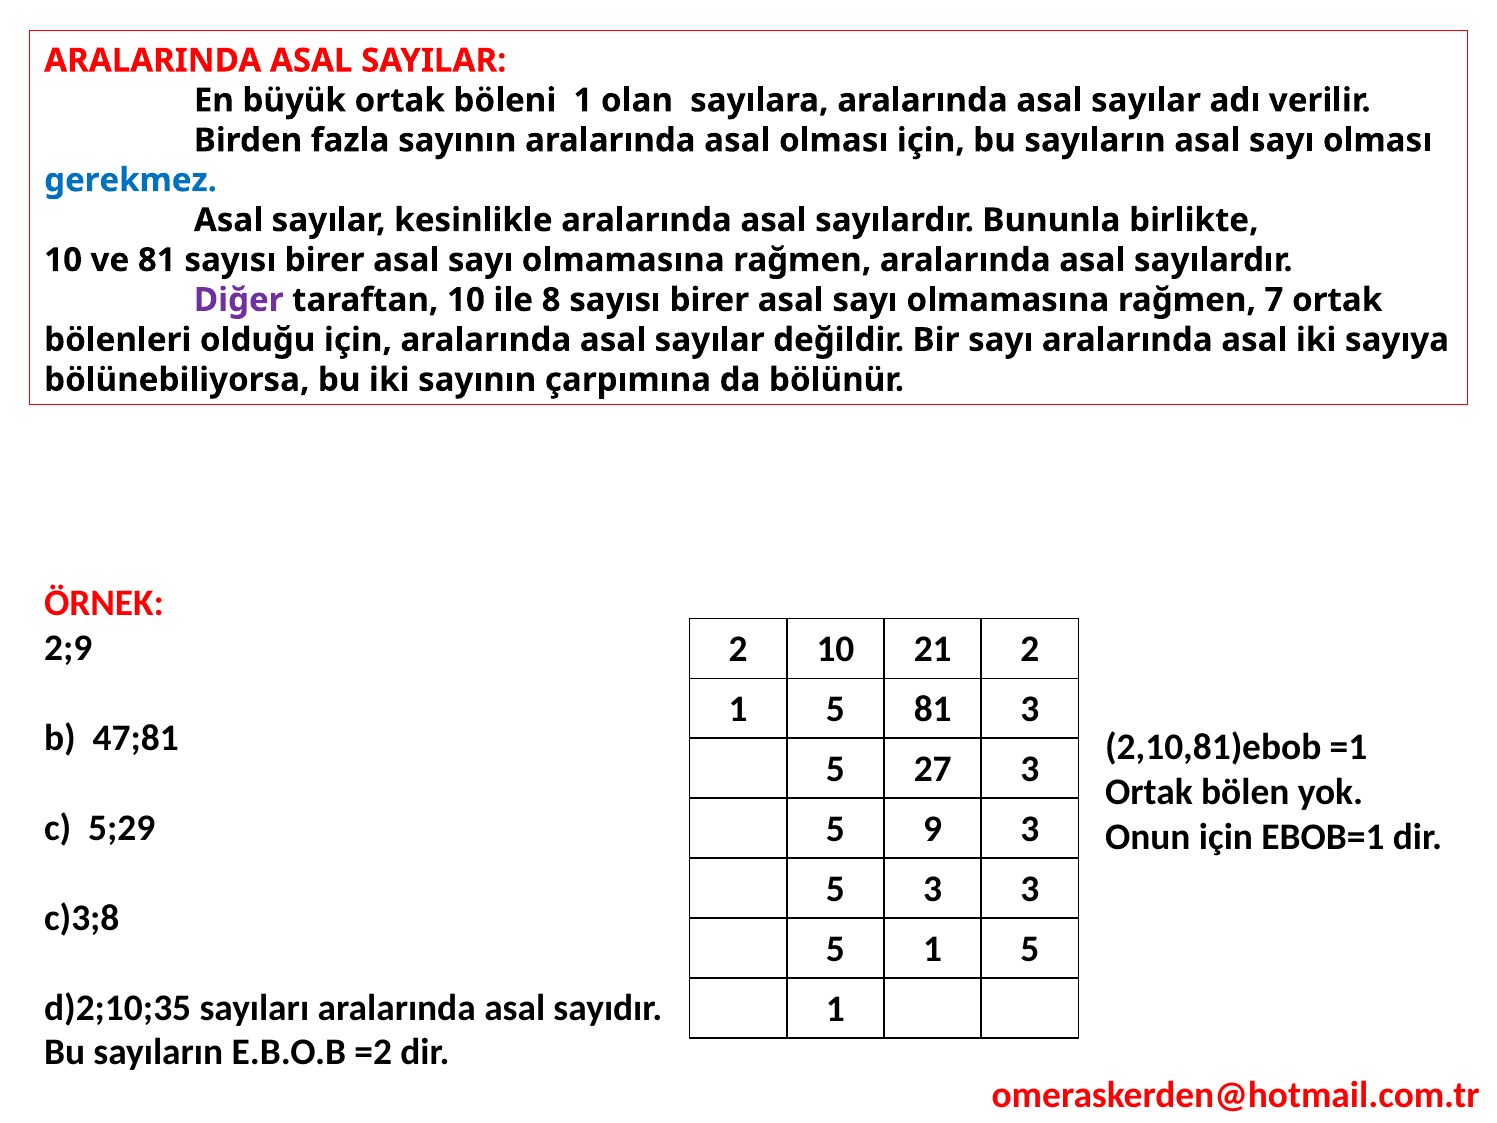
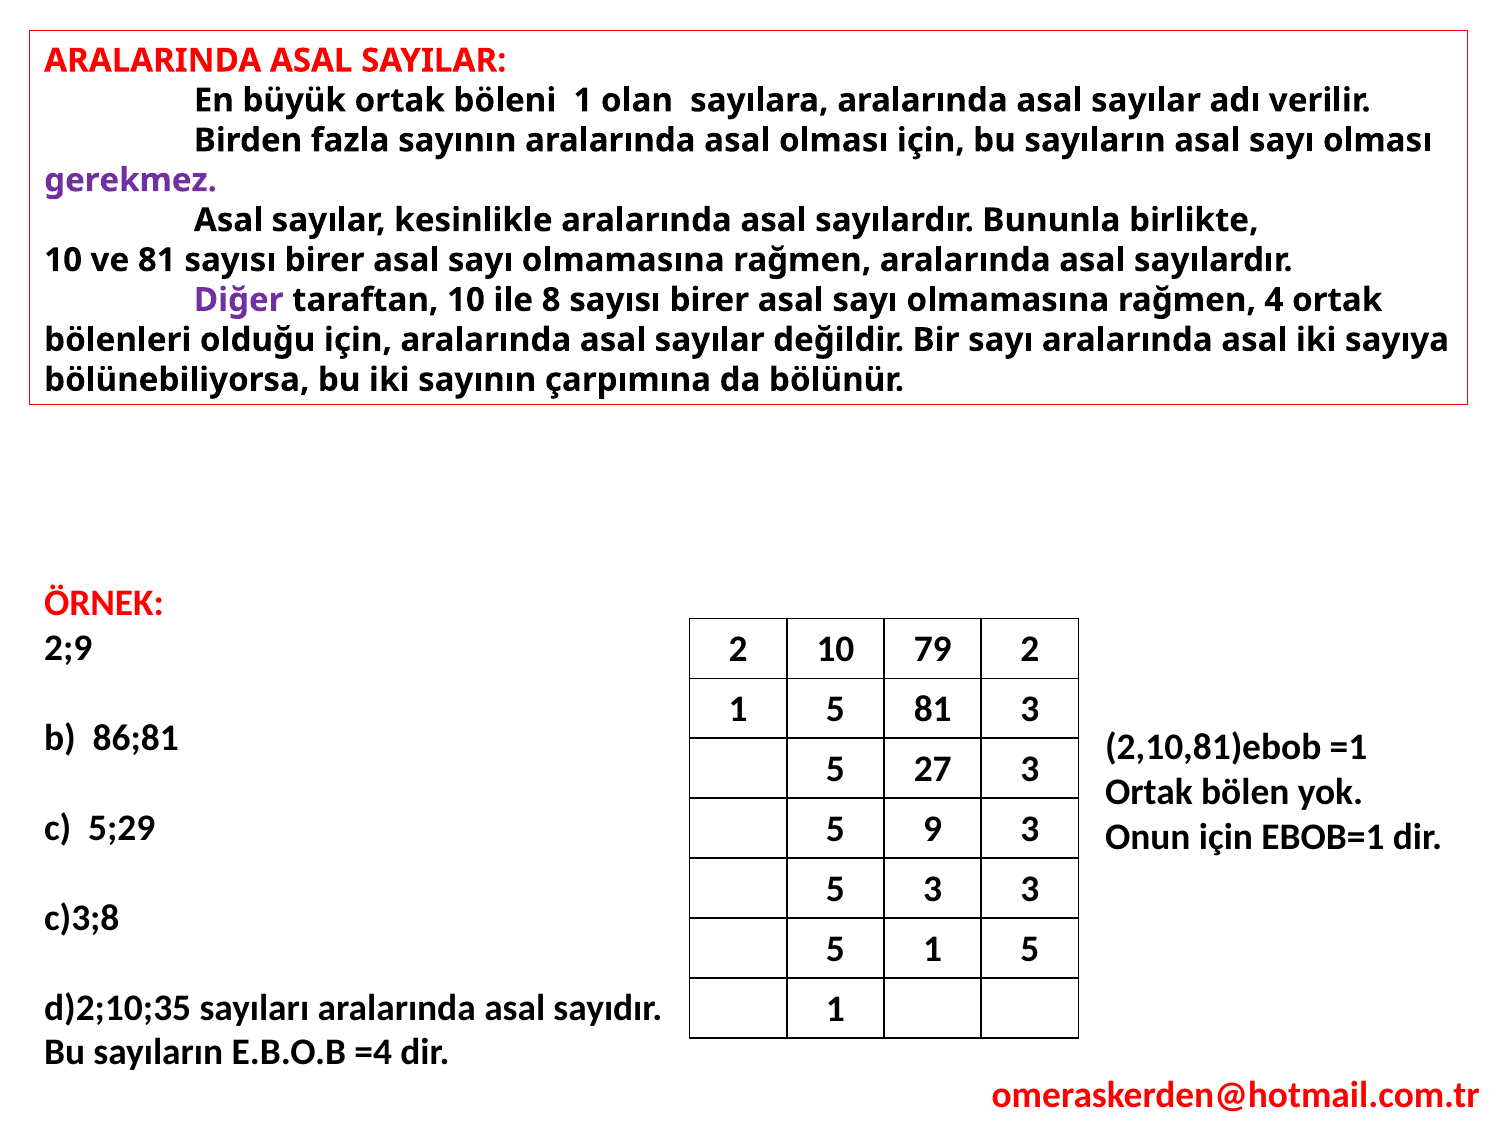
gerekmez colour: blue -> purple
7: 7 -> 4
21: 21 -> 79
47;81: 47;81 -> 86;81
=2: =2 -> =4
